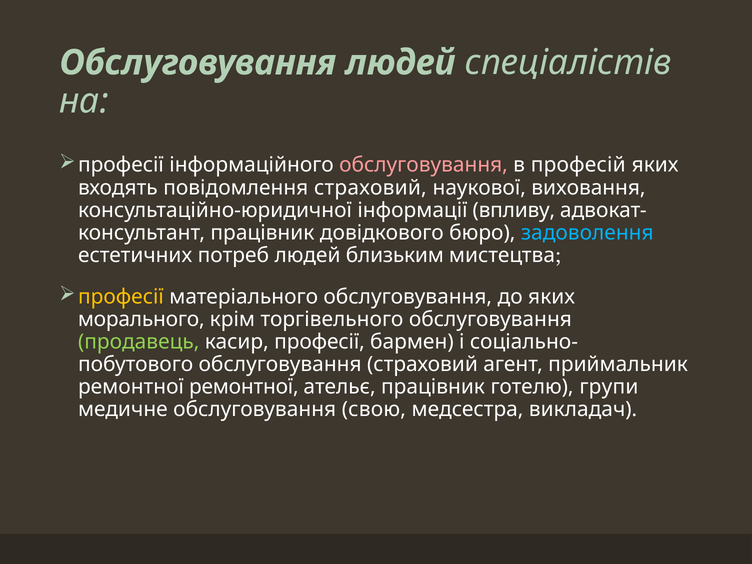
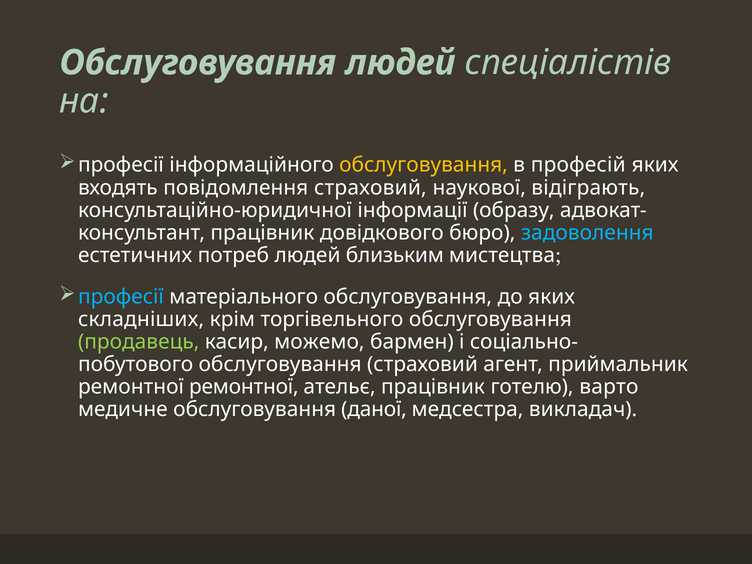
обслуговування at (424, 165) colour: pink -> yellow
виховання: виховання -> відіграють
впливу: впливу -> образу
професії at (121, 297) colour: yellow -> light blue
морального: морального -> складніших
касир професії: професії -> можемо
групи: групи -> варто
свою: свою -> даної
